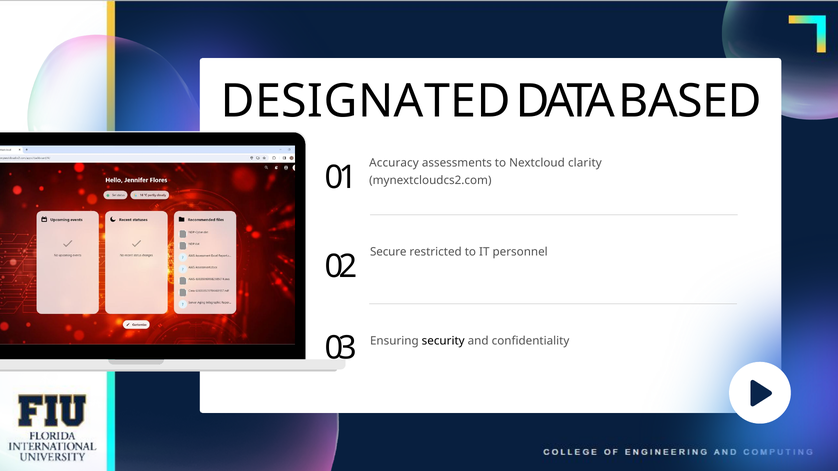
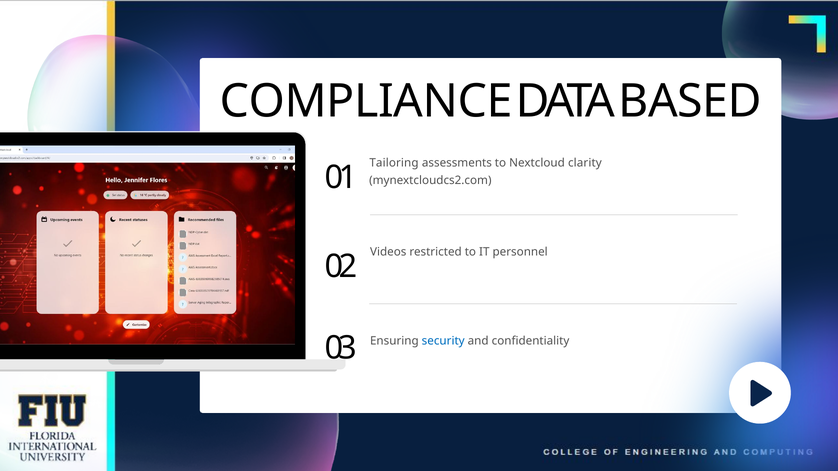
DESIGNATED: DESIGNATED -> COMPLIANCE
Accuracy: Accuracy -> Tailoring
Secure: Secure -> Videos
security colour: black -> blue
